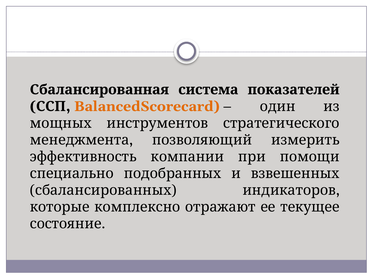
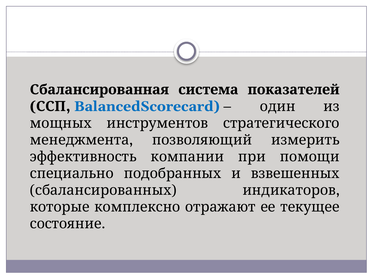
BalancedScorecard colour: orange -> blue
